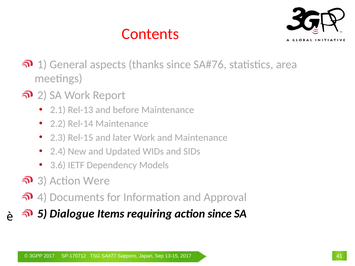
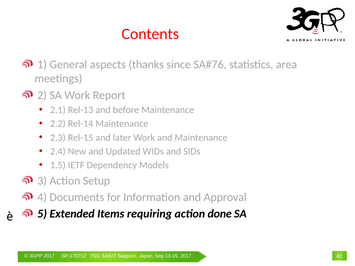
3.6: 3.6 -> 1.5
Were: Were -> Setup
Dialogue: Dialogue -> Extended
action since: since -> done
